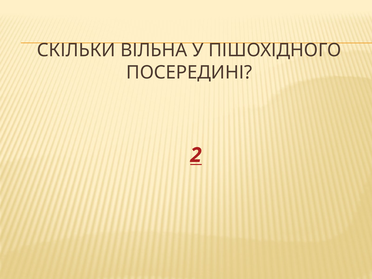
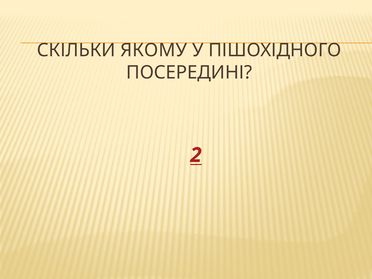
ВІЛЬНА: ВІЛЬНА -> ЯКОМУ
